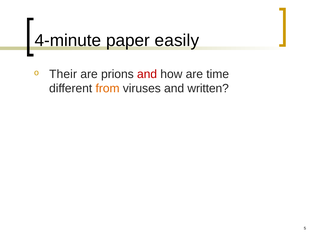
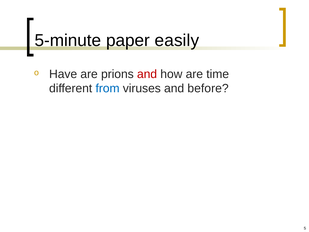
4-minute: 4-minute -> 5-minute
Their: Their -> Have
from colour: orange -> blue
written: written -> before
